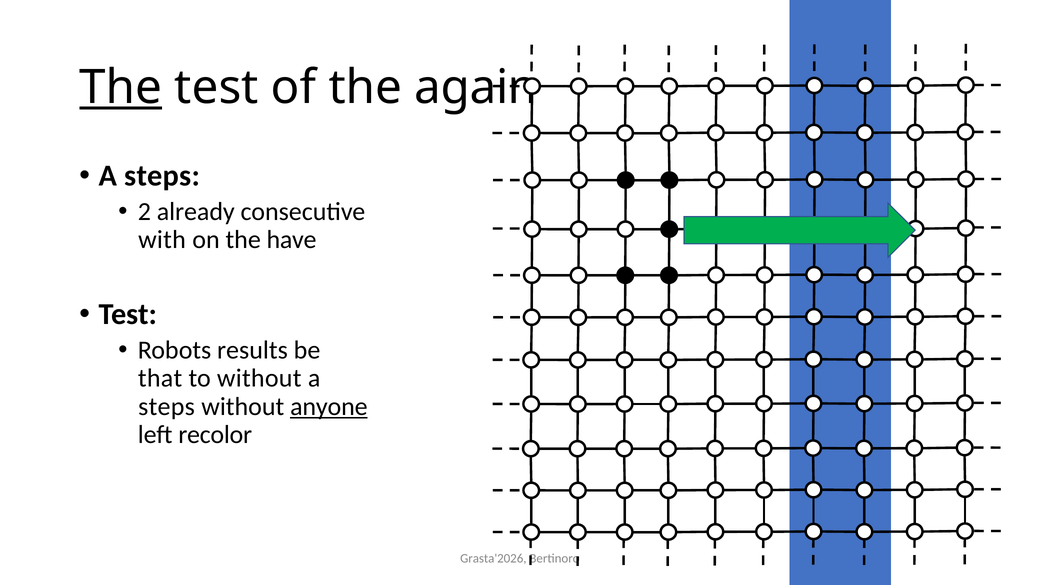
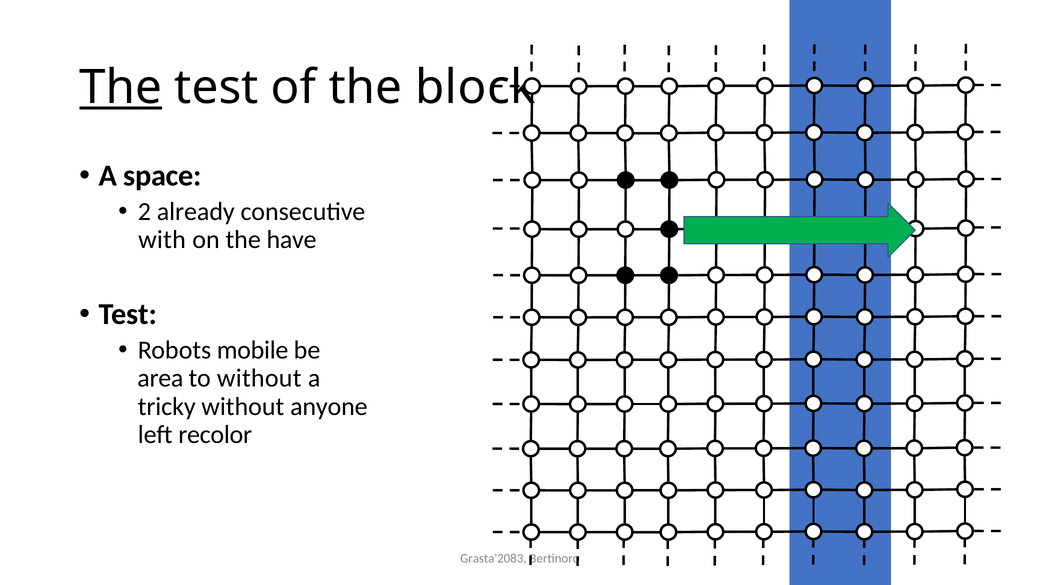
again: again -> block
steps at (162, 176): steps -> space
results: results -> mobile
that: that -> area
steps at (167, 406): steps -> tricky
anyone underline: present -> none
Grasta'2026: Grasta'2026 -> Grasta'2083
